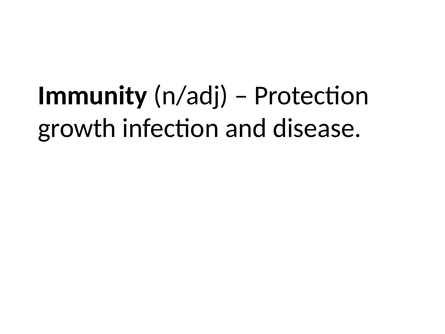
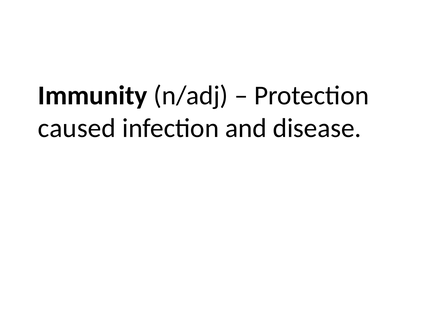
growth: growth -> caused
